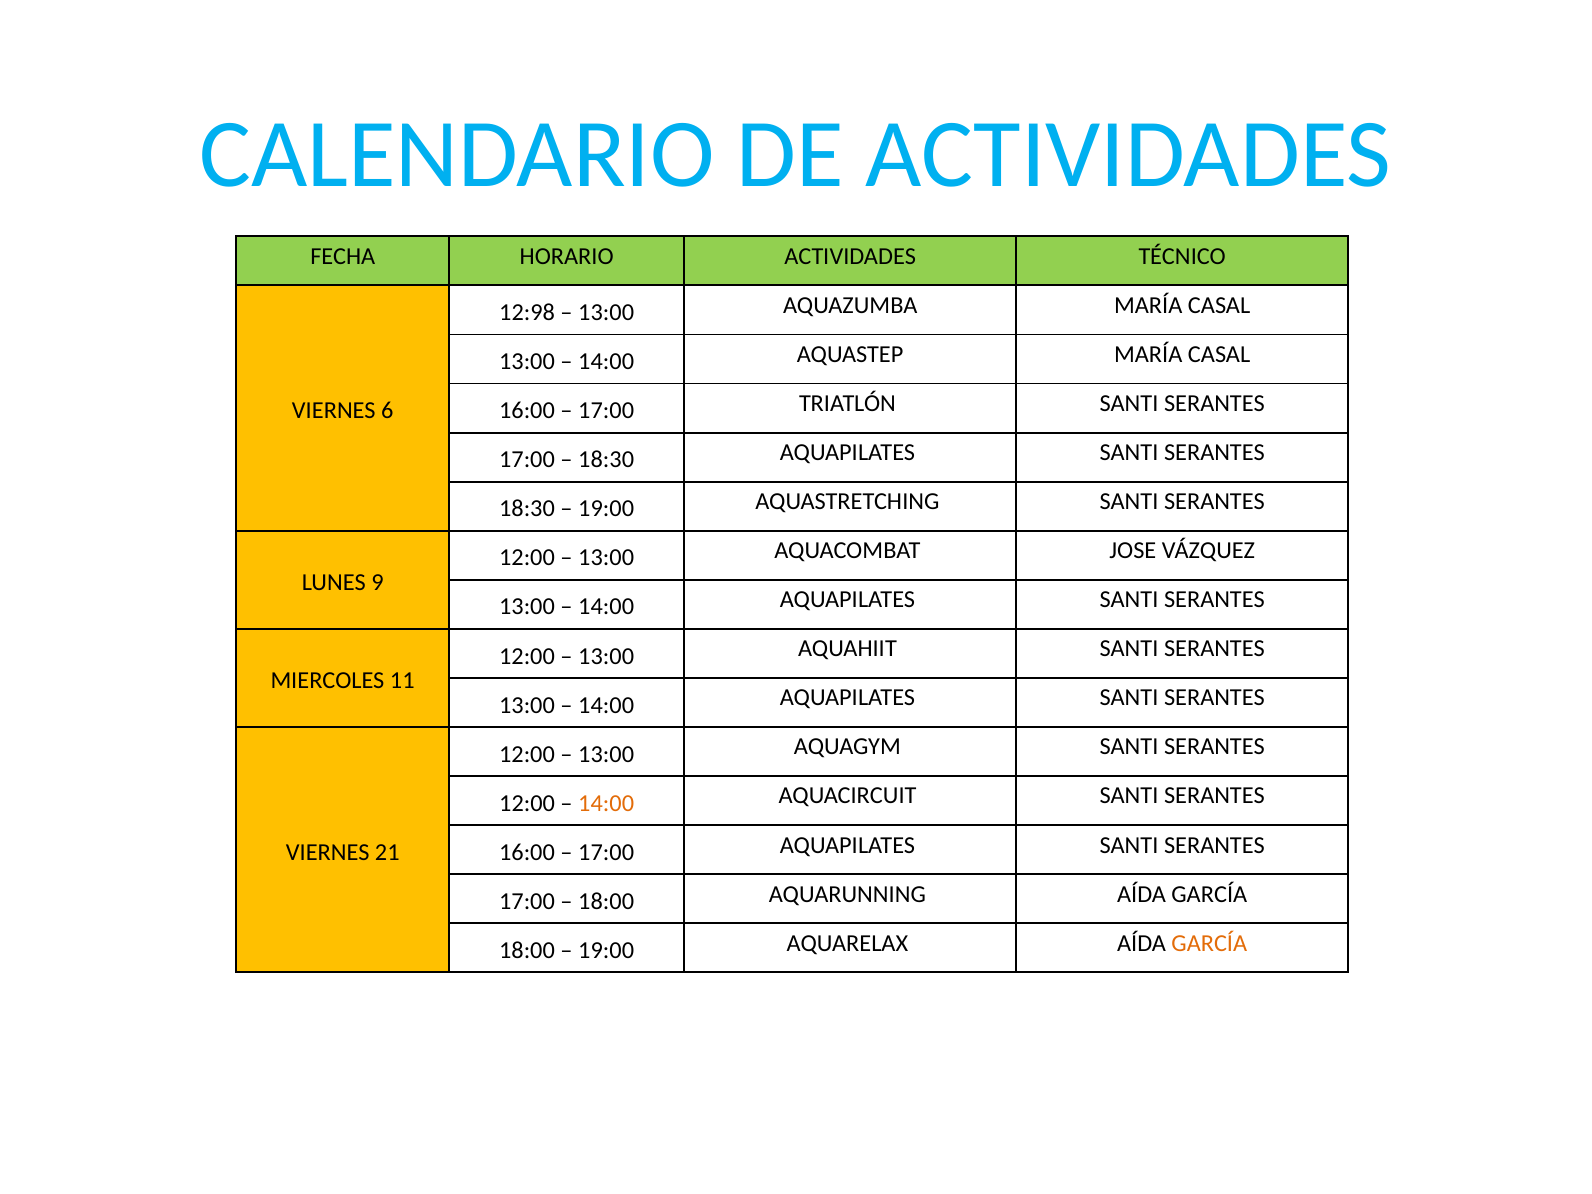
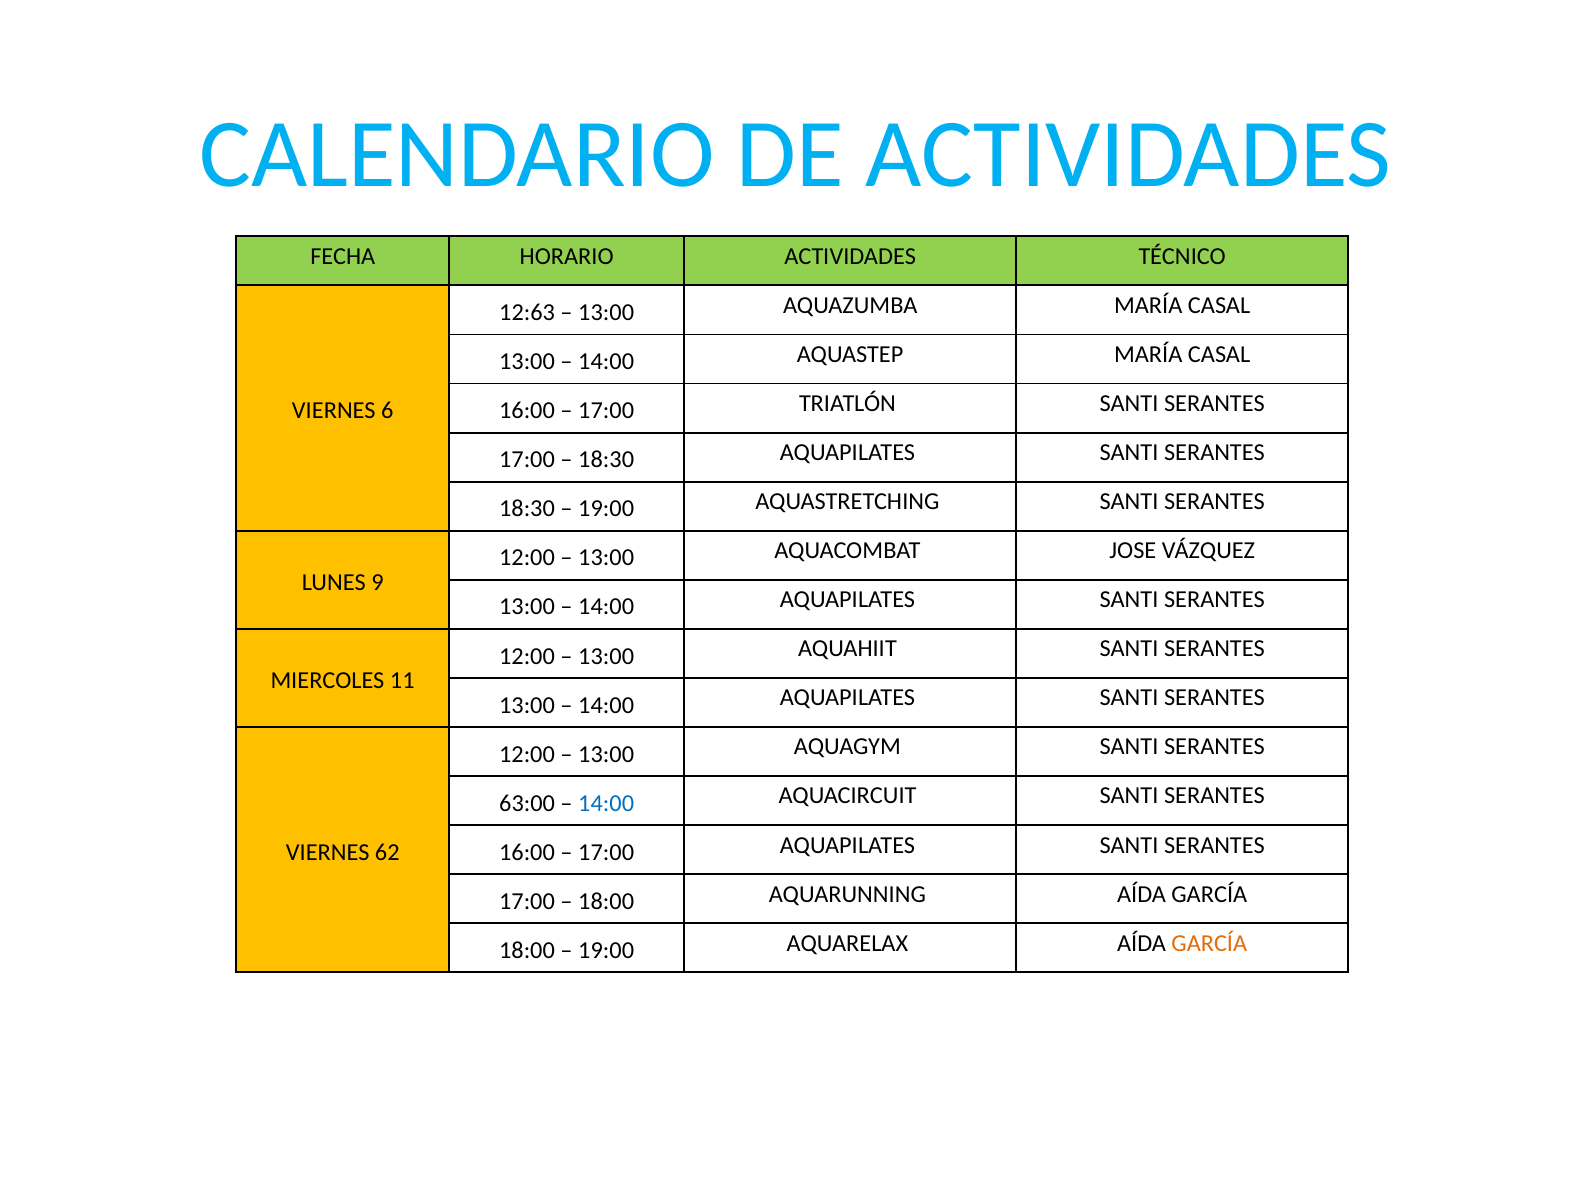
12:98: 12:98 -> 12:63
12:00 at (527, 803): 12:00 -> 63:00
14:00 at (606, 803) colour: orange -> blue
21: 21 -> 62
